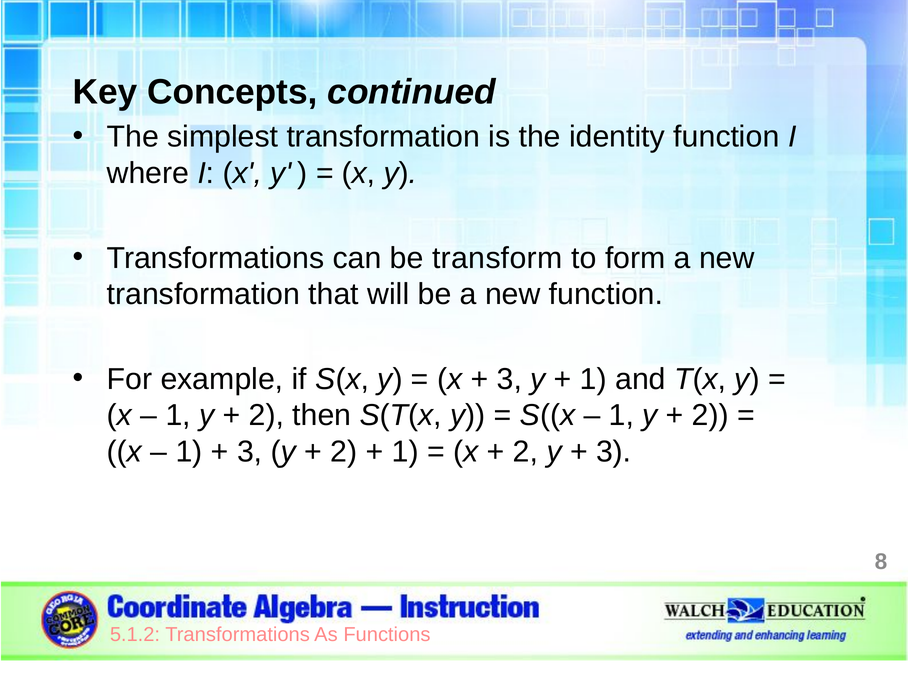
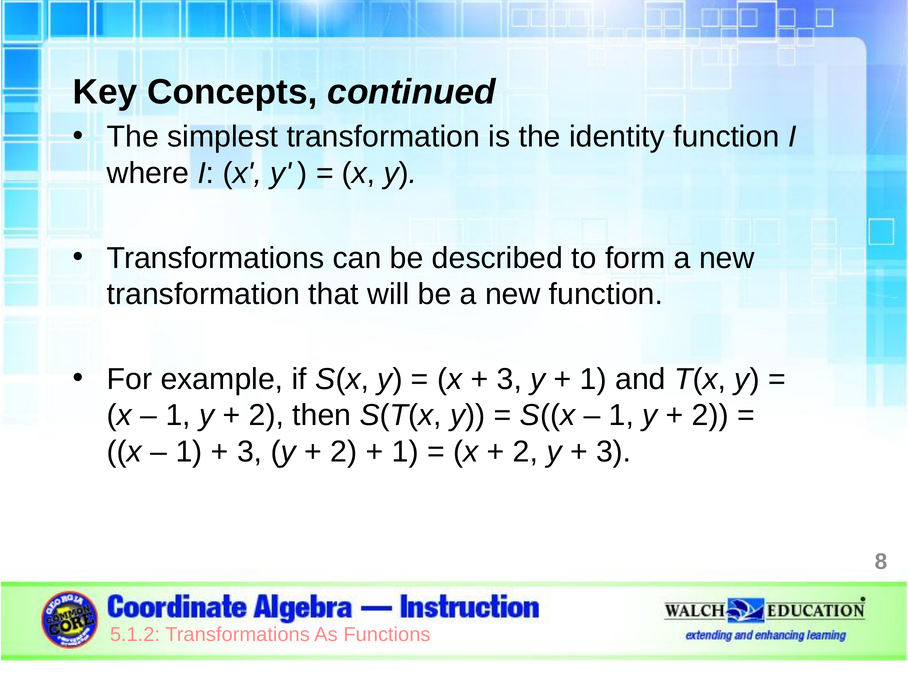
transform: transform -> described
